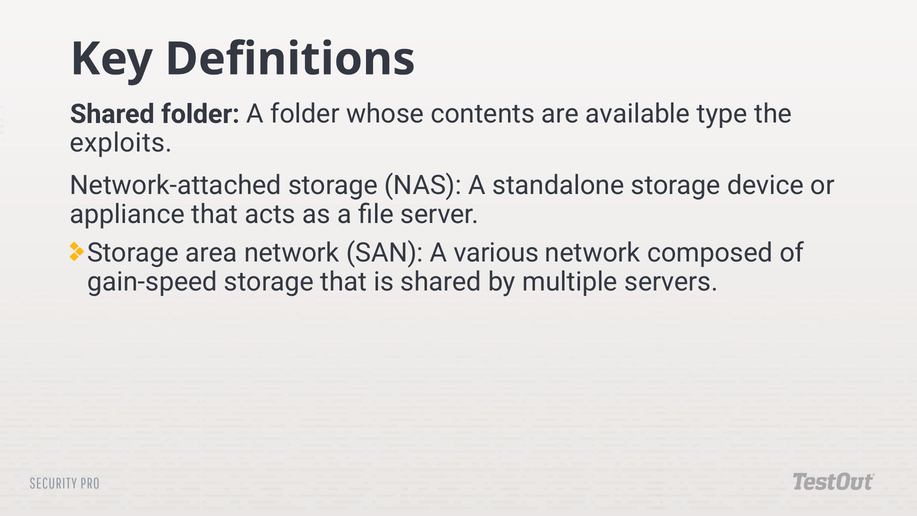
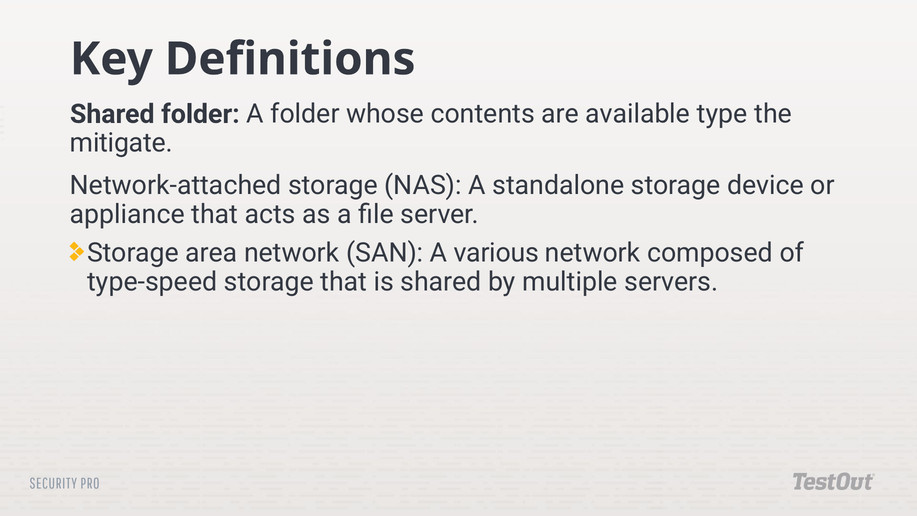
exploits: exploits -> mitigate
gain-speed: gain-speed -> type-speed
